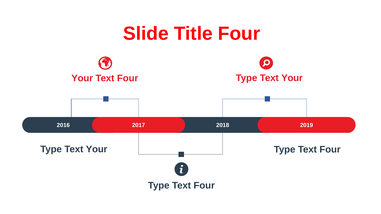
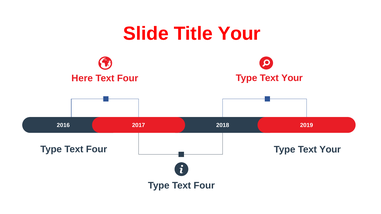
Title Four: Four -> Your
Your at (82, 78): Your -> Here
Your at (97, 149): Your -> Four
Four at (330, 150): Four -> Your
